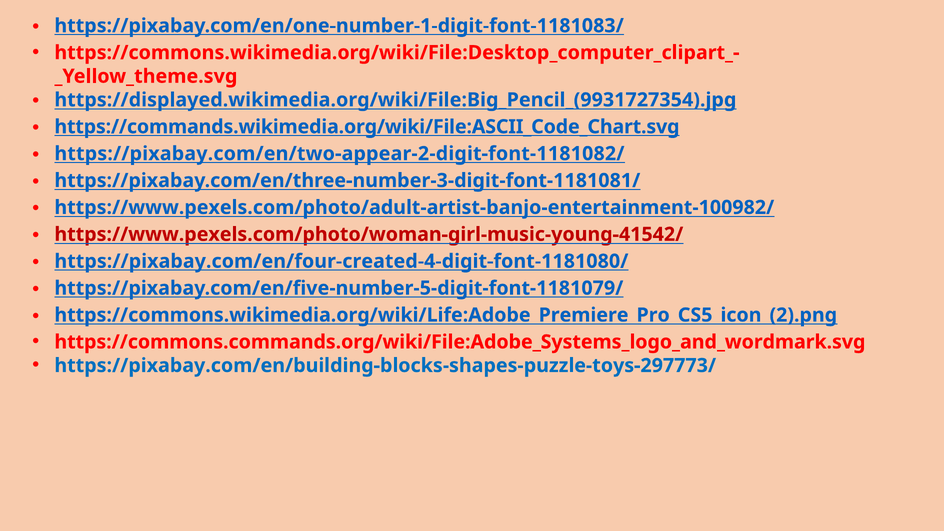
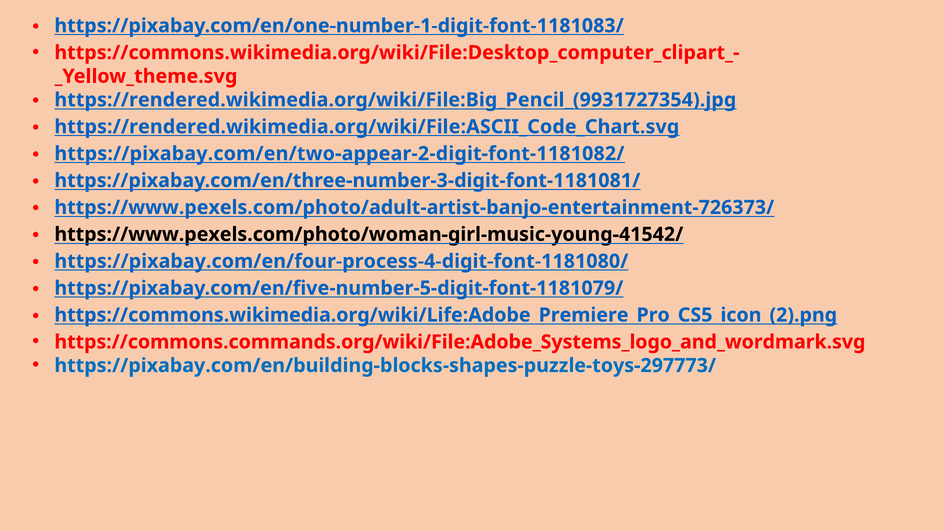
https://displayed.wikimedia.org/wiki/File:Big_Pencil_(9931727354).jpg: https://displayed.wikimedia.org/wiki/File:Big_Pencil_(9931727354).jpg -> https://rendered.wikimedia.org/wiki/File:Big_Pencil_(9931727354).jpg
https://commands.wikimedia.org/wiki/File:ASCII_Code_Chart.svg: https://commands.wikimedia.org/wiki/File:ASCII_Code_Chart.svg -> https://rendered.wikimedia.org/wiki/File:ASCII_Code_Chart.svg
https://www.pexels.com/photo/adult-artist-banjo-entertainment-100982/: https://www.pexels.com/photo/adult-artist-banjo-entertainment-100982/ -> https://www.pexels.com/photo/adult-artist-banjo-entertainment-726373/
https://www.pexels.com/photo/woman-girl-music-young-41542/ colour: red -> black
https://pixabay.com/en/four-created-4-digit-font-1181080/: https://pixabay.com/en/four-created-4-digit-font-1181080/ -> https://pixabay.com/en/four-process-4-digit-font-1181080/
